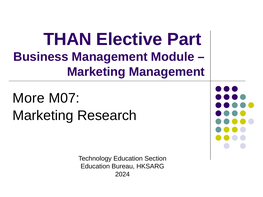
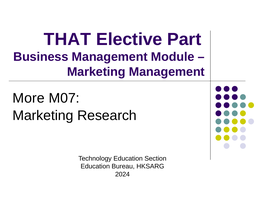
THAN: THAN -> THAT
